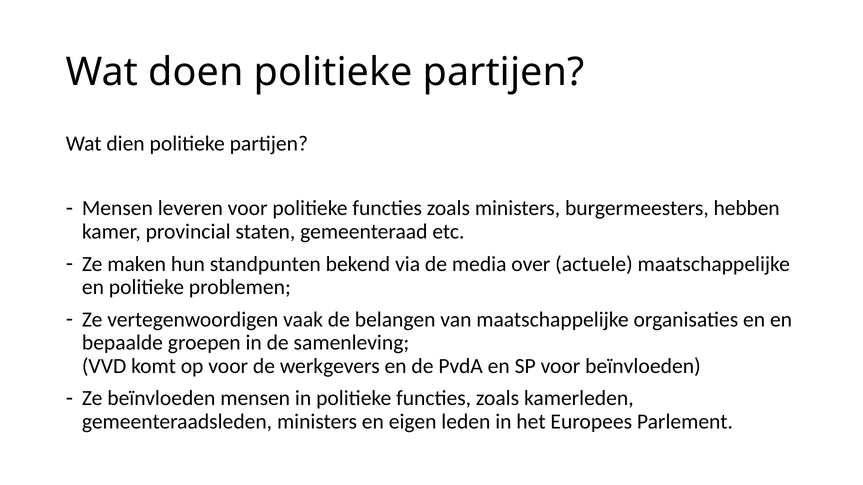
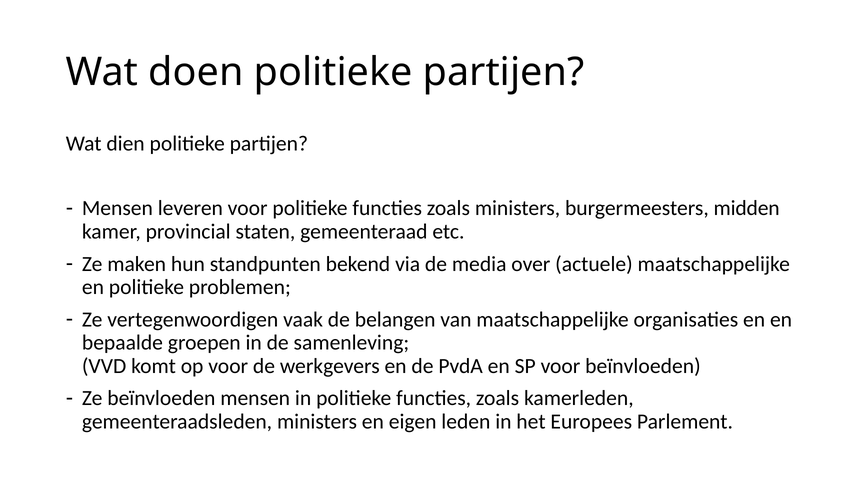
hebben: hebben -> midden
